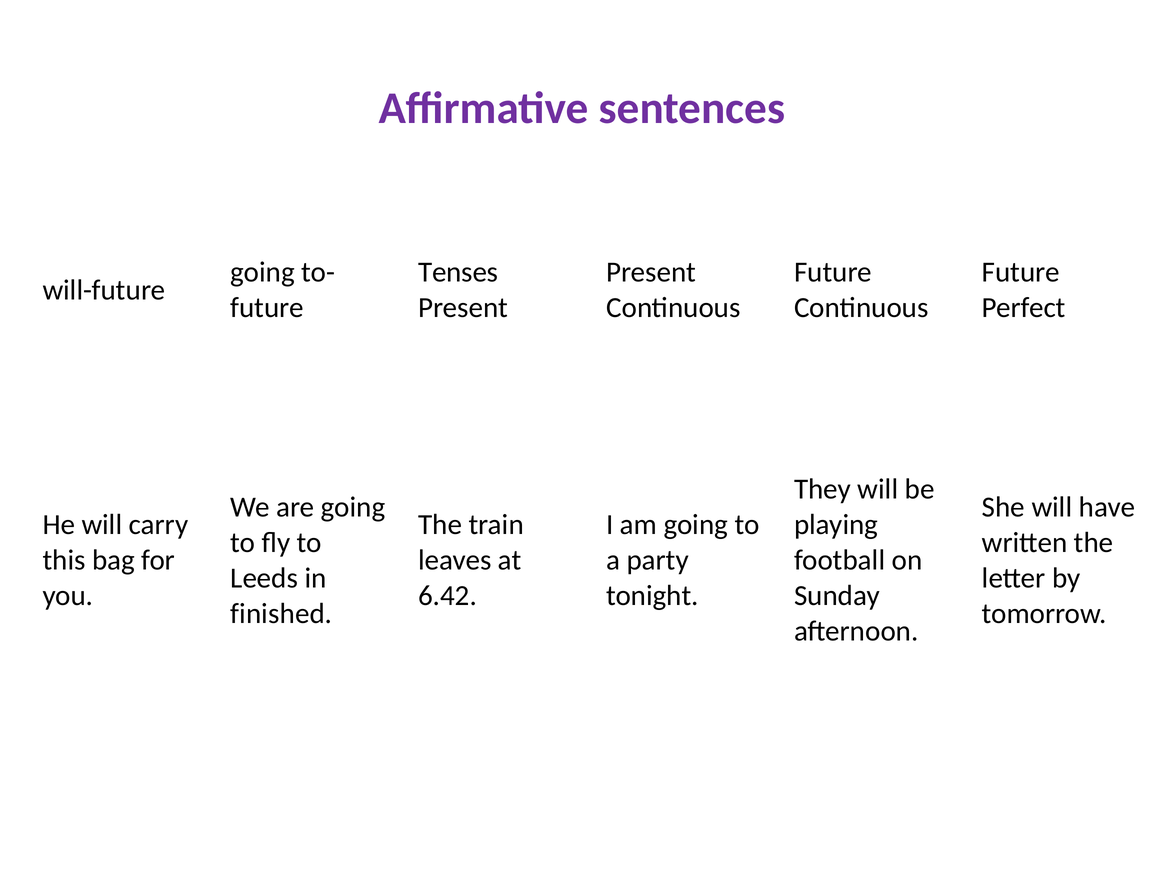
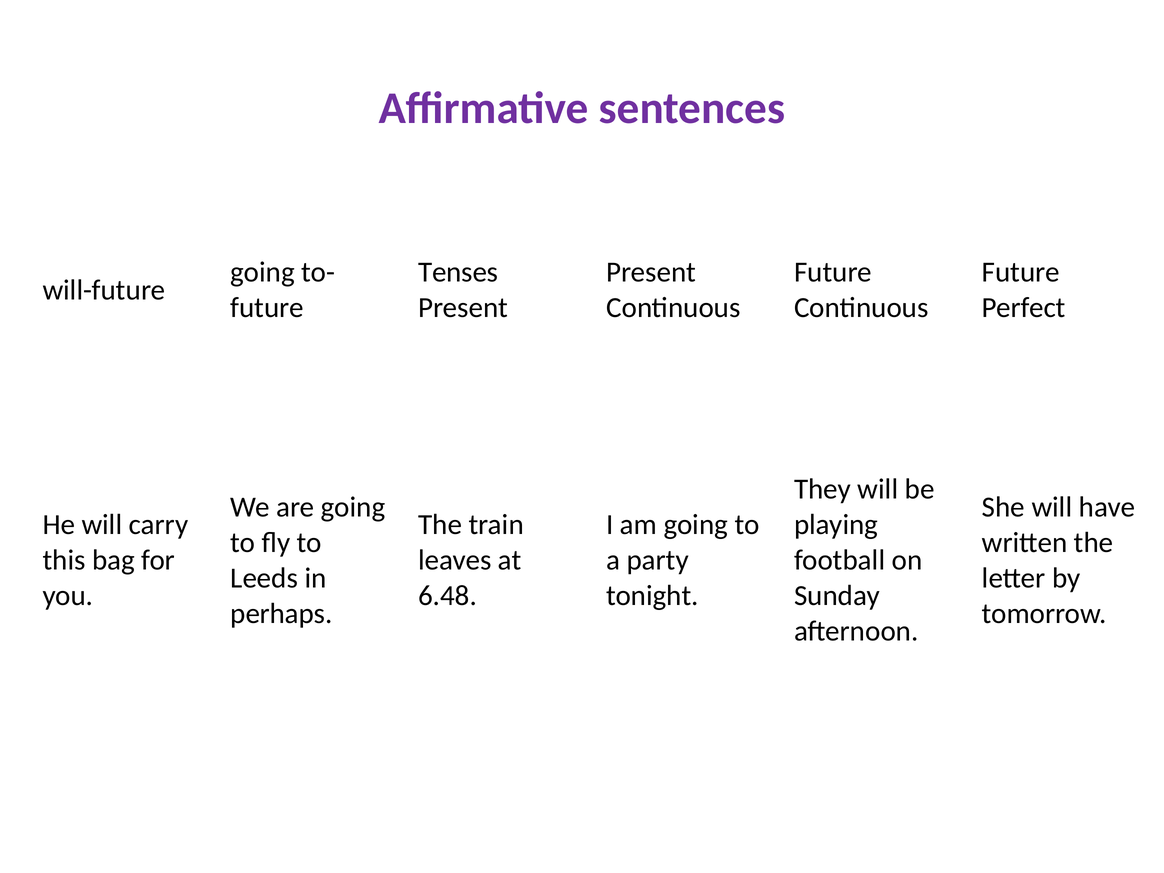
6.42: 6.42 -> 6.48
finished: finished -> perhaps
